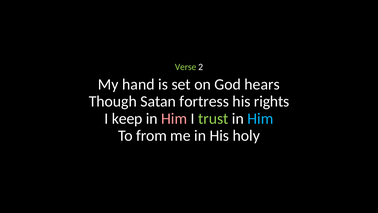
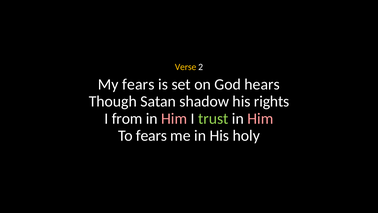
Verse colour: light green -> yellow
My hand: hand -> fears
fortress: fortress -> shadow
keep: keep -> from
Him at (260, 118) colour: light blue -> pink
To from: from -> fears
